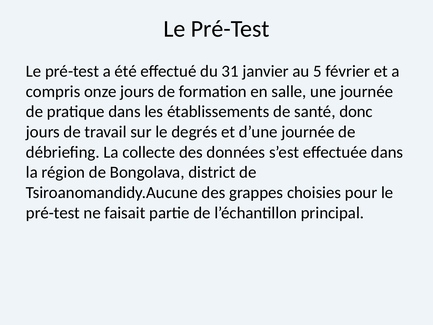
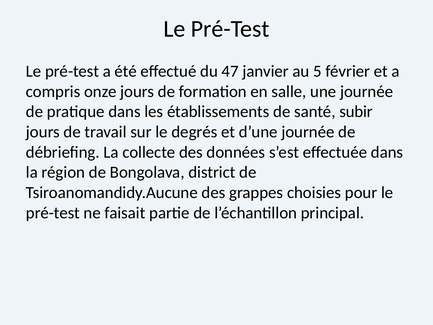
31: 31 -> 47
donc: donc -> subir
